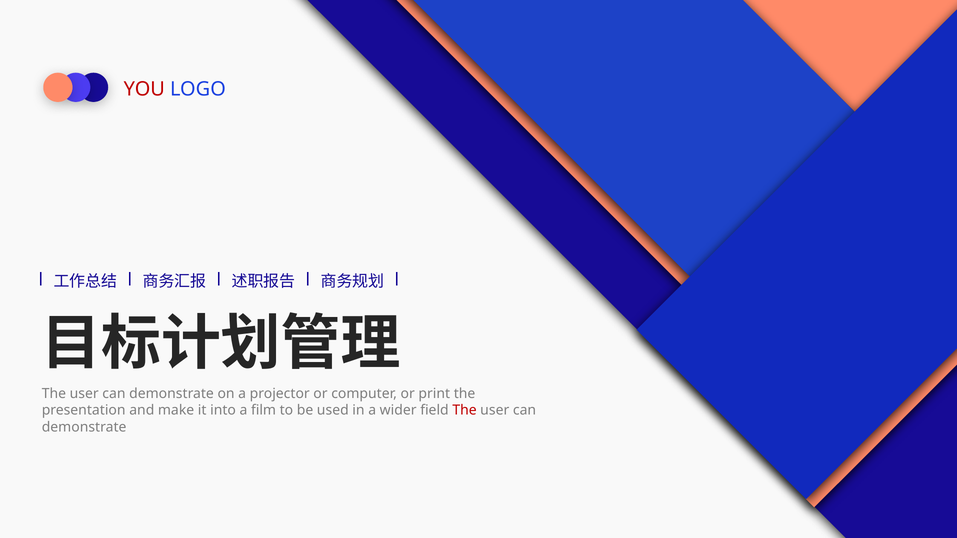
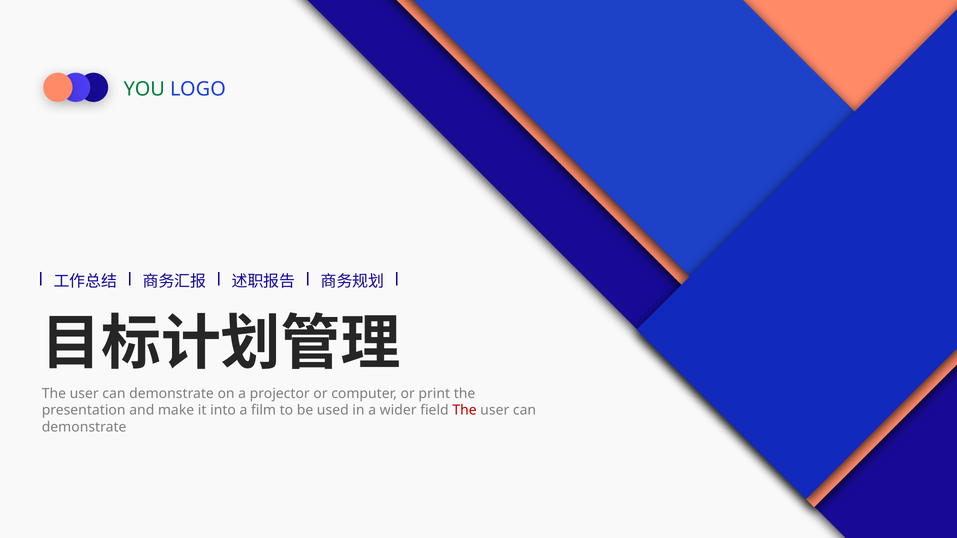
YOU colour: red -> green
